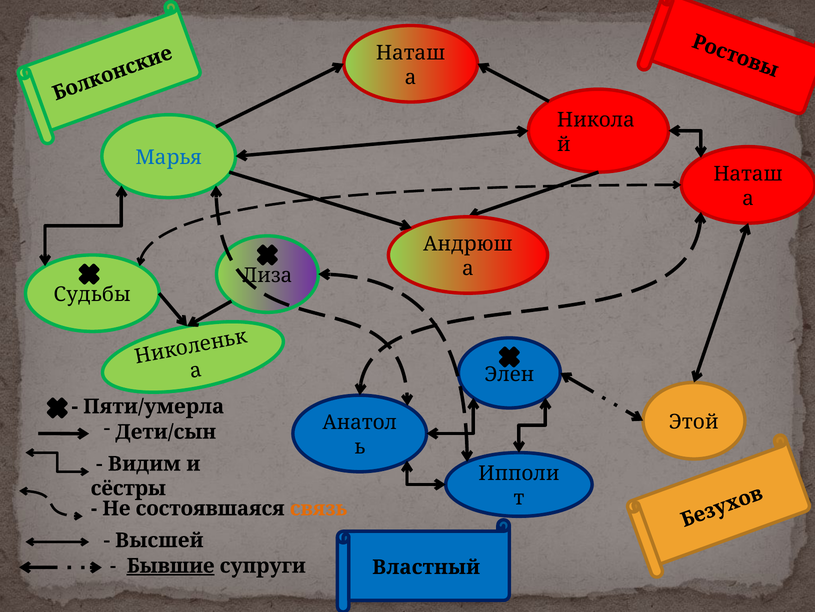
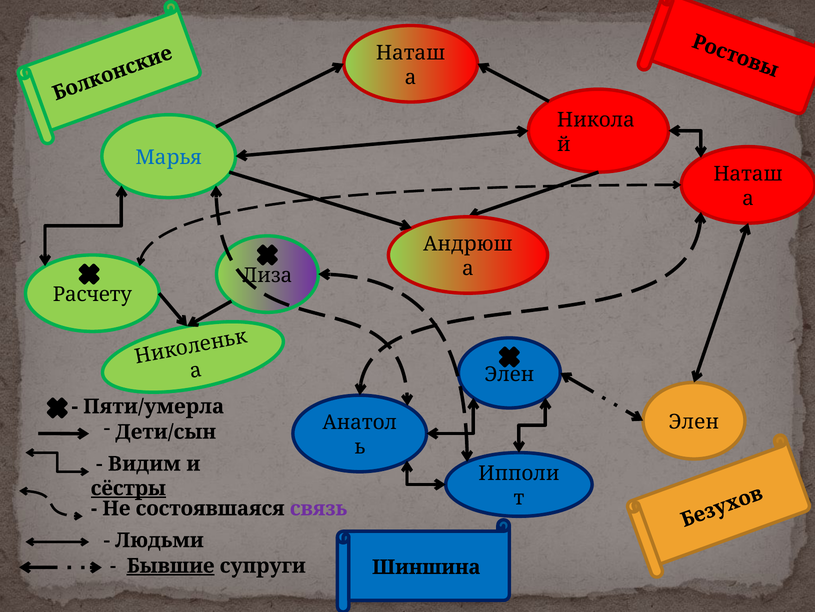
Судьбы: Судьбы -> Расчету
Этой at (694, 422): Этой -> Элен
сёстры underline: none -> present
связь colour: orange -> purple
Высшей: Высшей -> Людьми
Властный: Властный -> Шиншина
